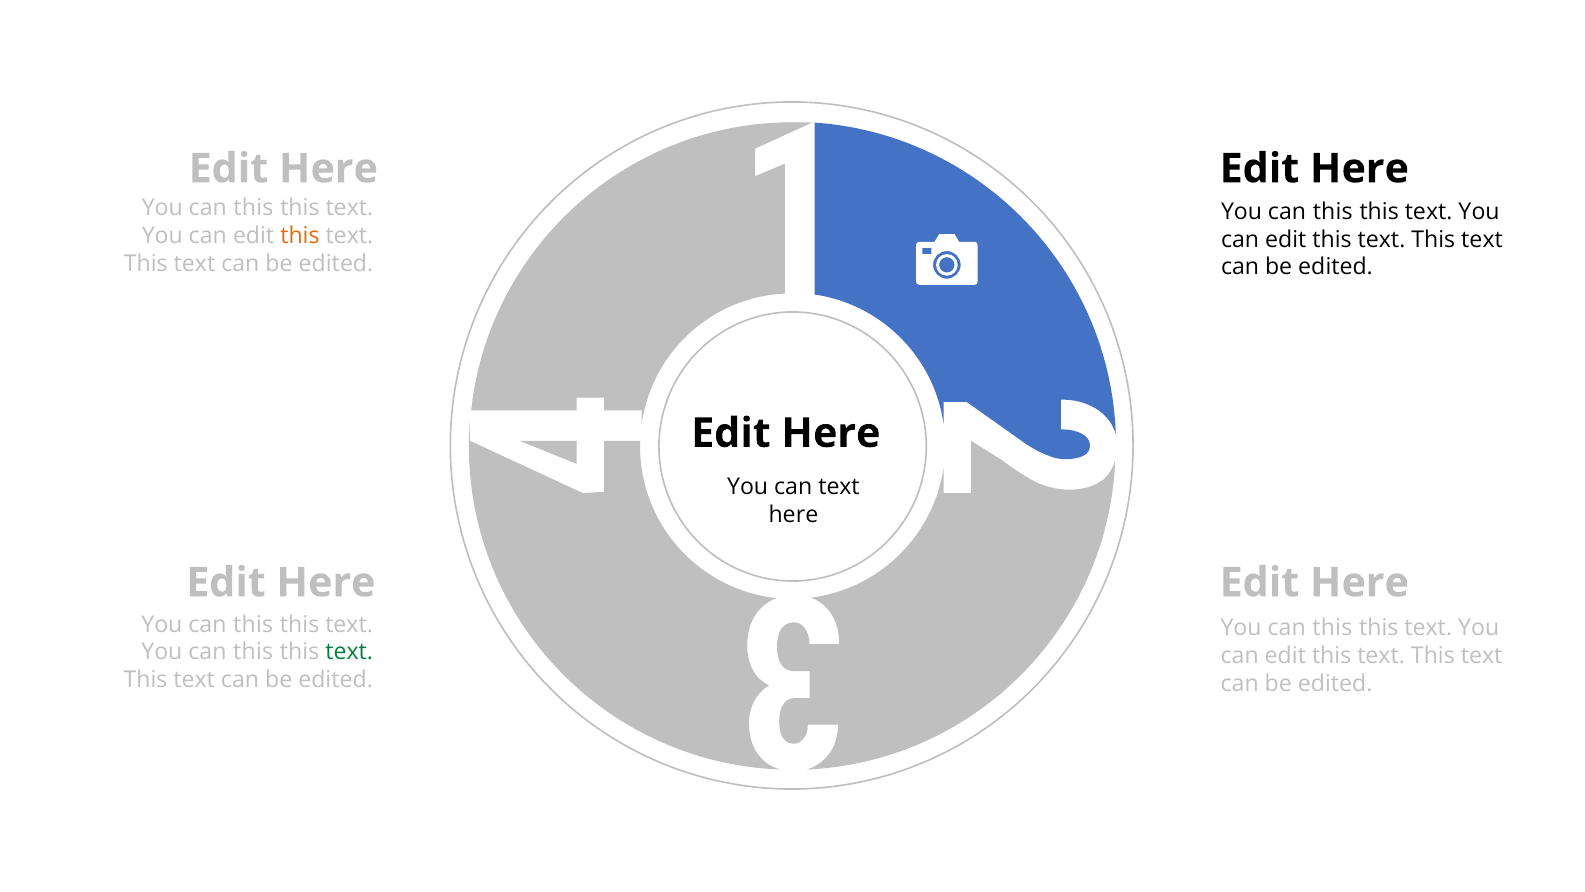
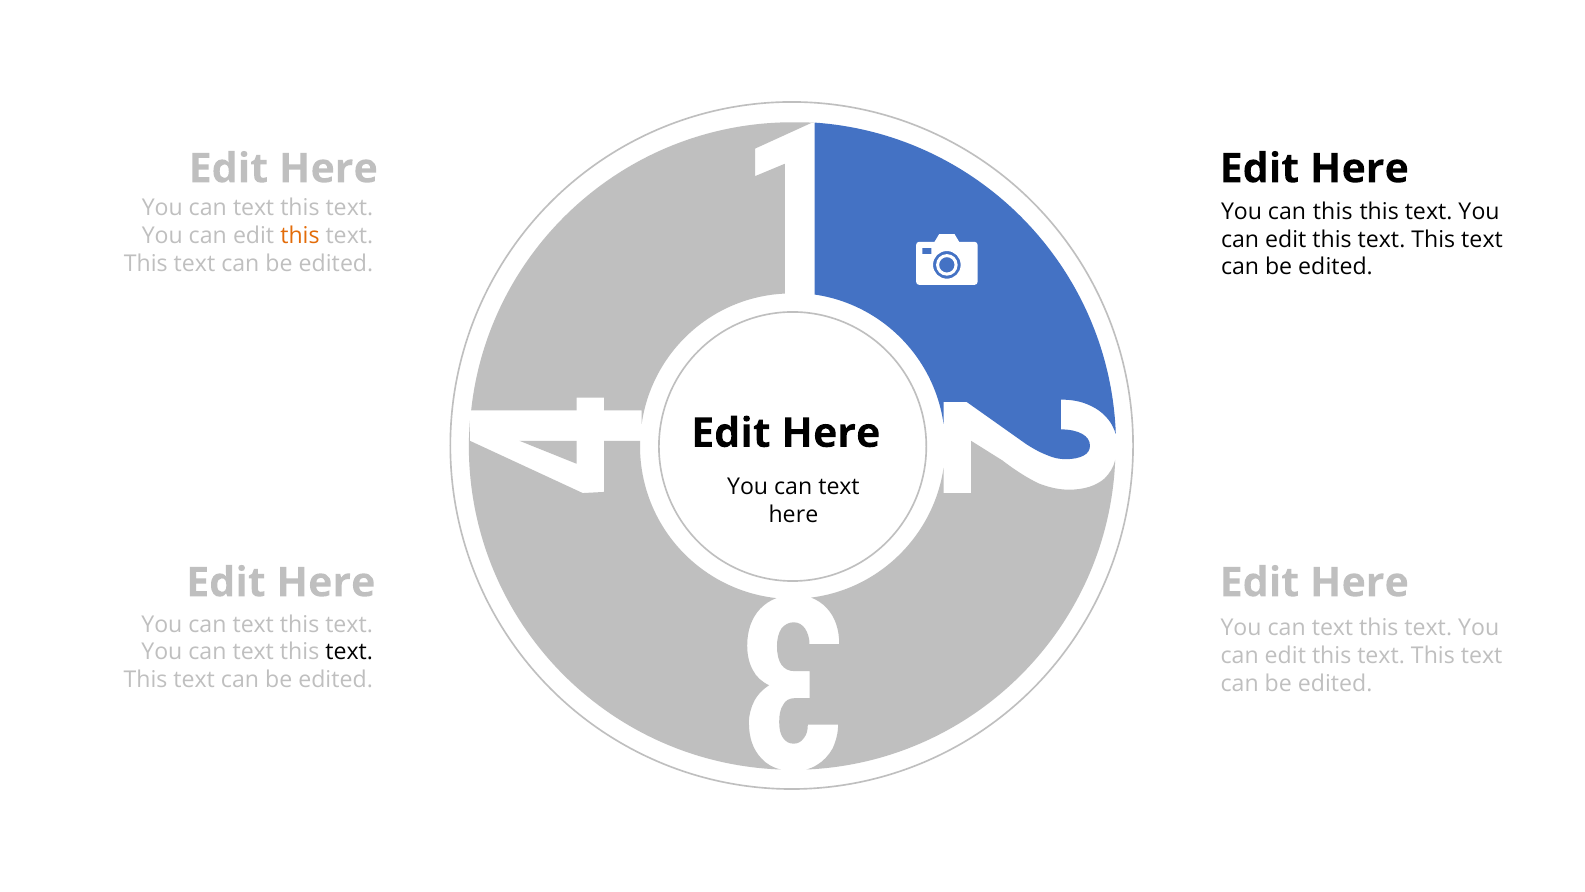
this at (253, 208): this -> text
this at (253, 624): this -> text
this at (1332, 628): this -> text
this at (253, 652): this -> text
text at (349, 652) colour: green -> black
